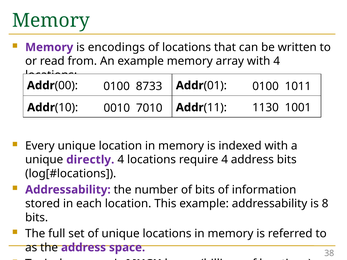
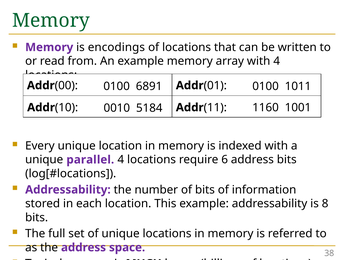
8733: 8733 -> 6891
1130: 1130 -> 1160
7010: 7010 -> 5184
directly: directly -> parallel
require 4: 4 -> 6
